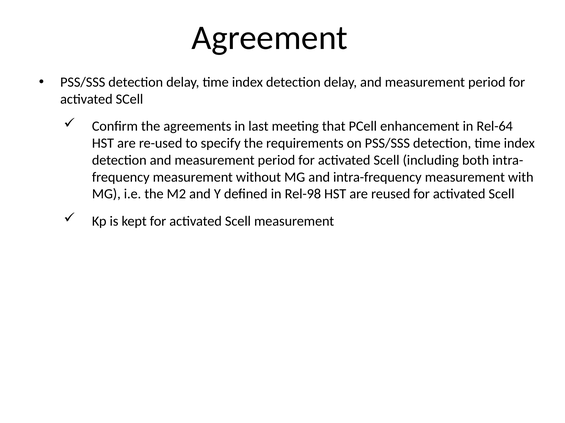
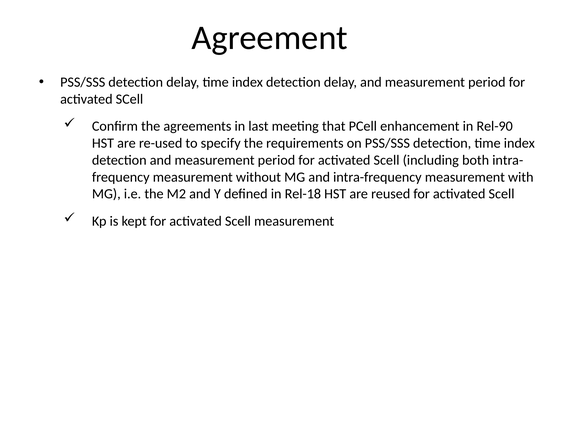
Rel-64: Rel-64 -> Rel-90
Rel-98: Rel-98 -> Rel-18
